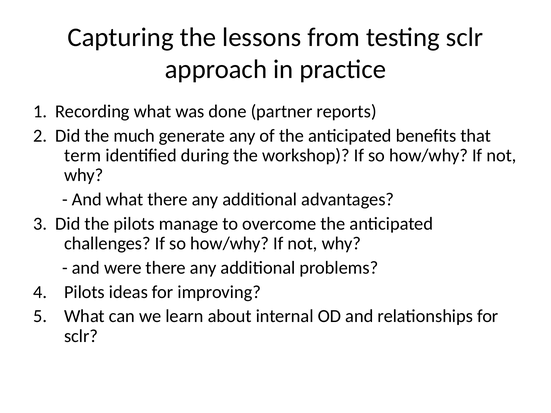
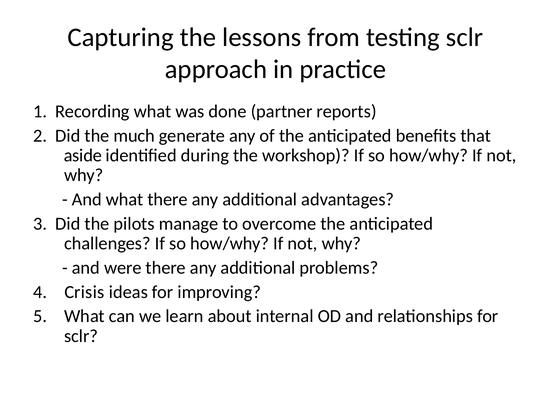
term: term -> aside
Pilots at (84, 292): Pilots -> Crisis
